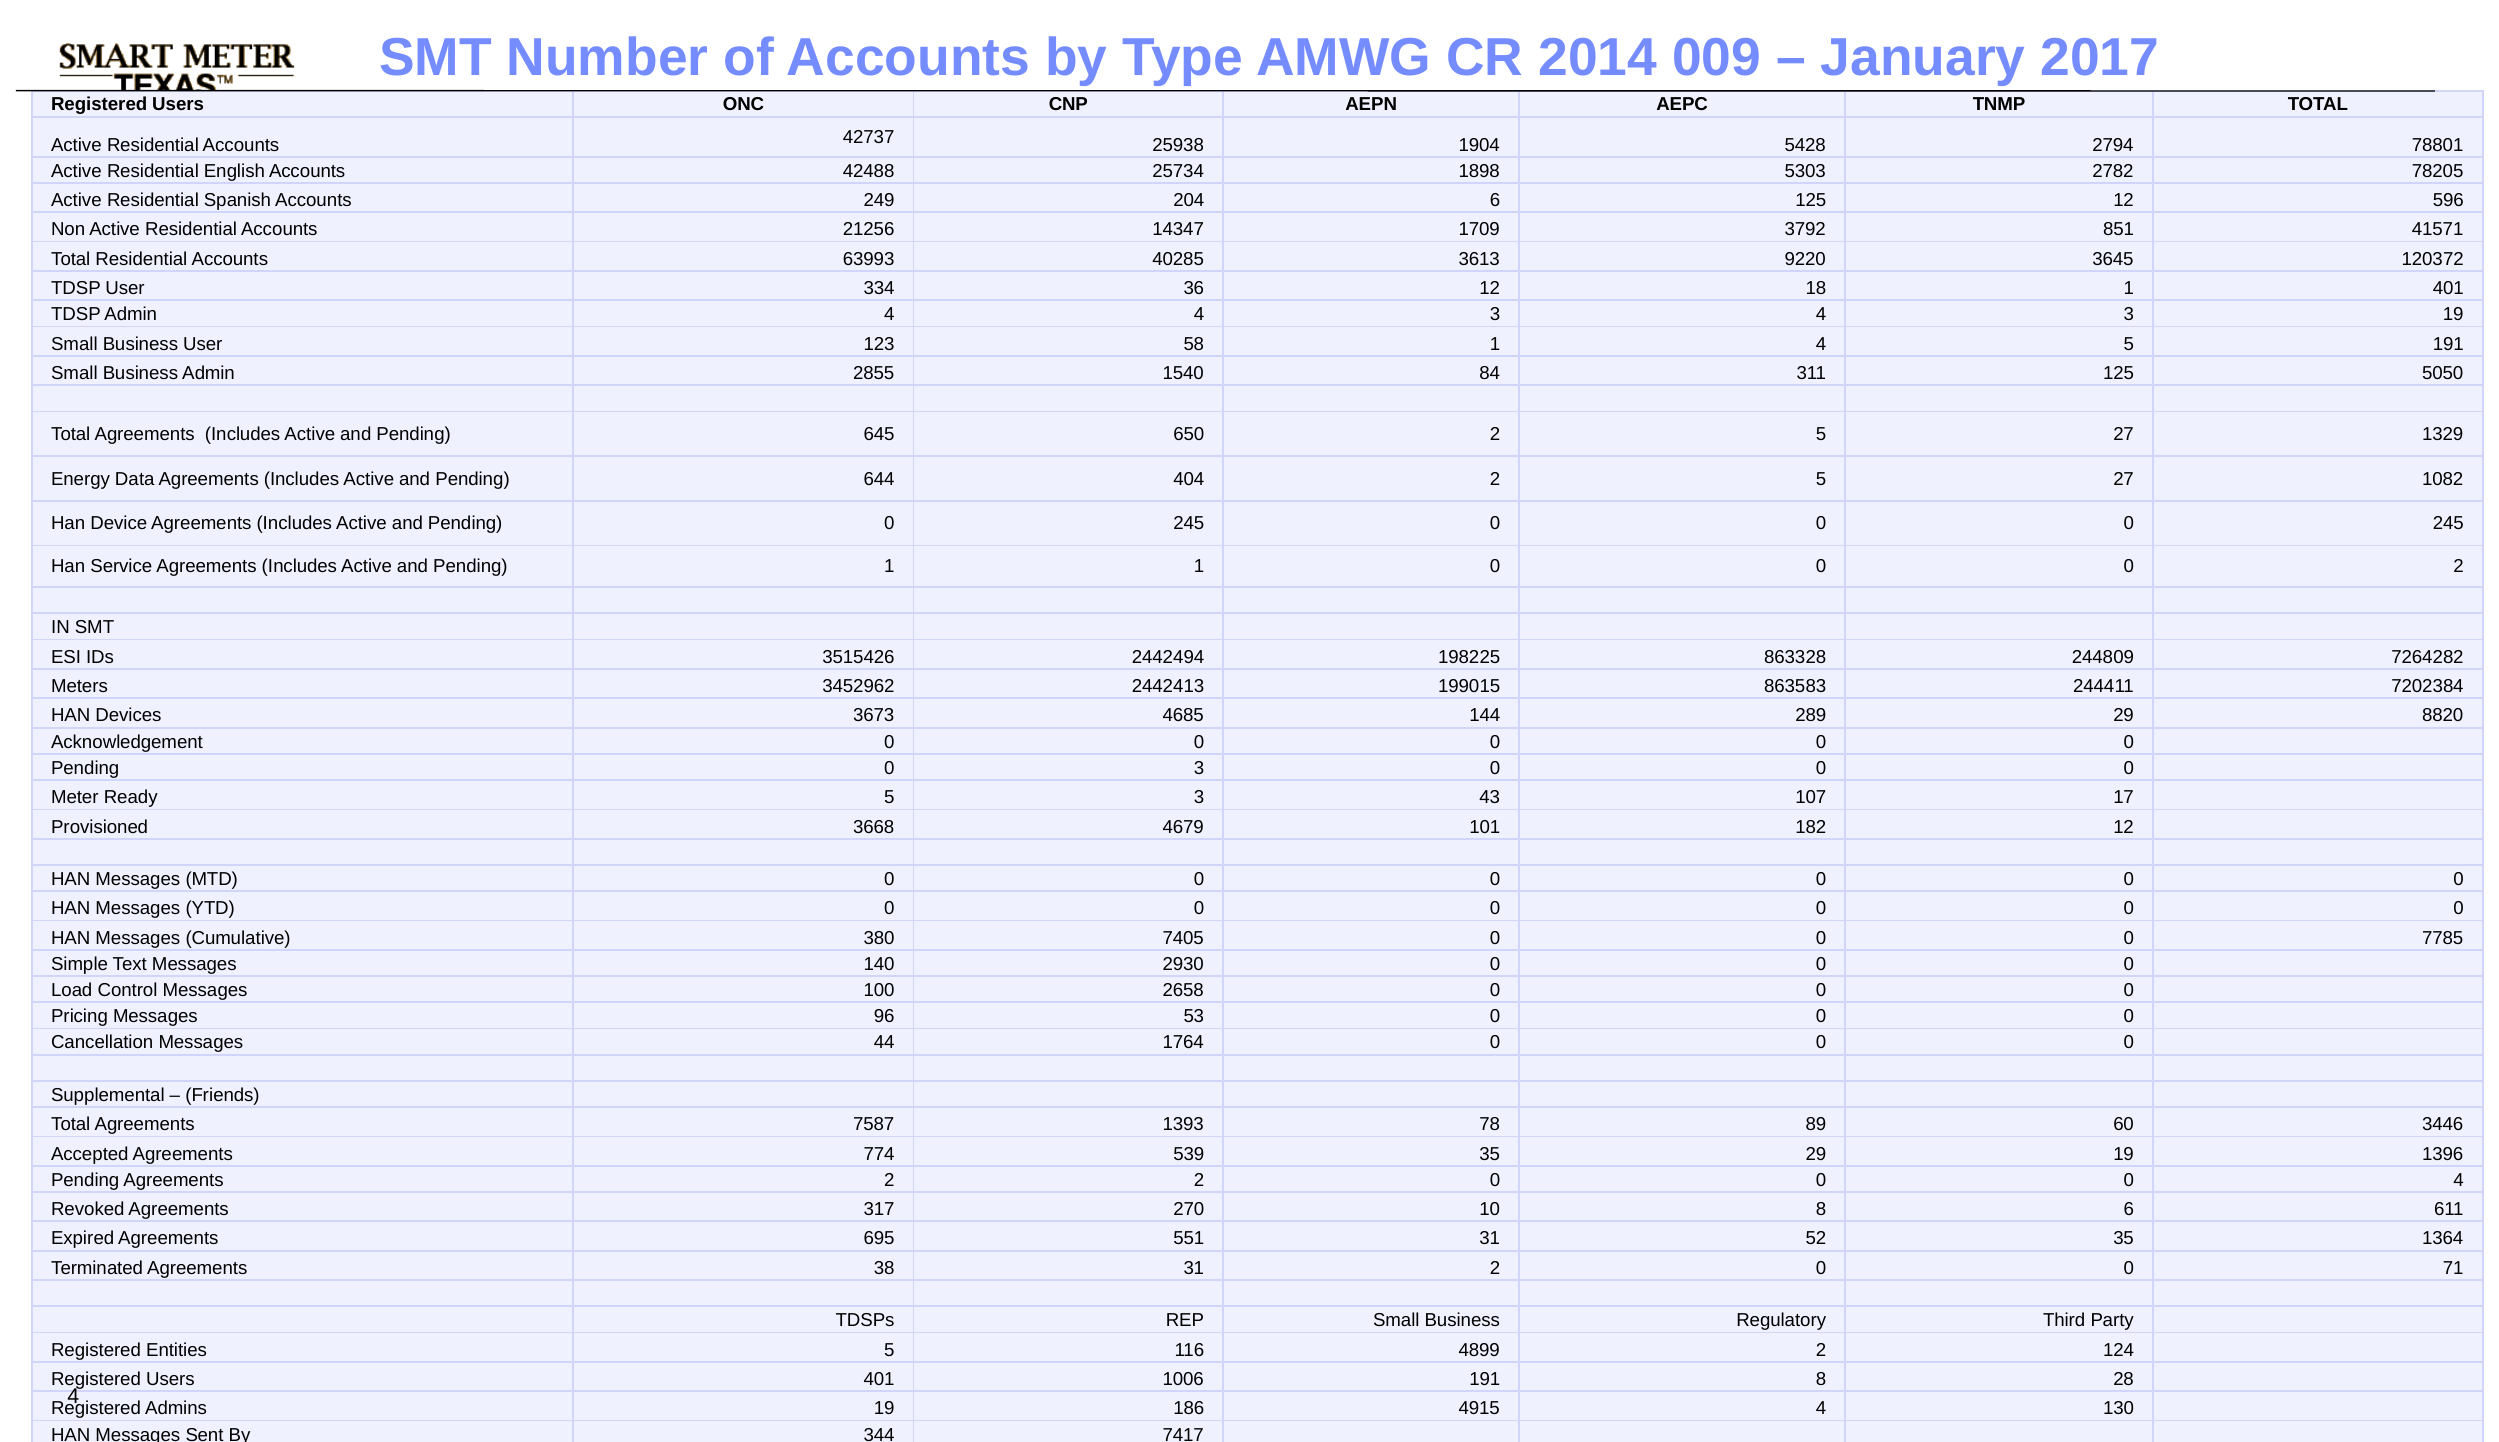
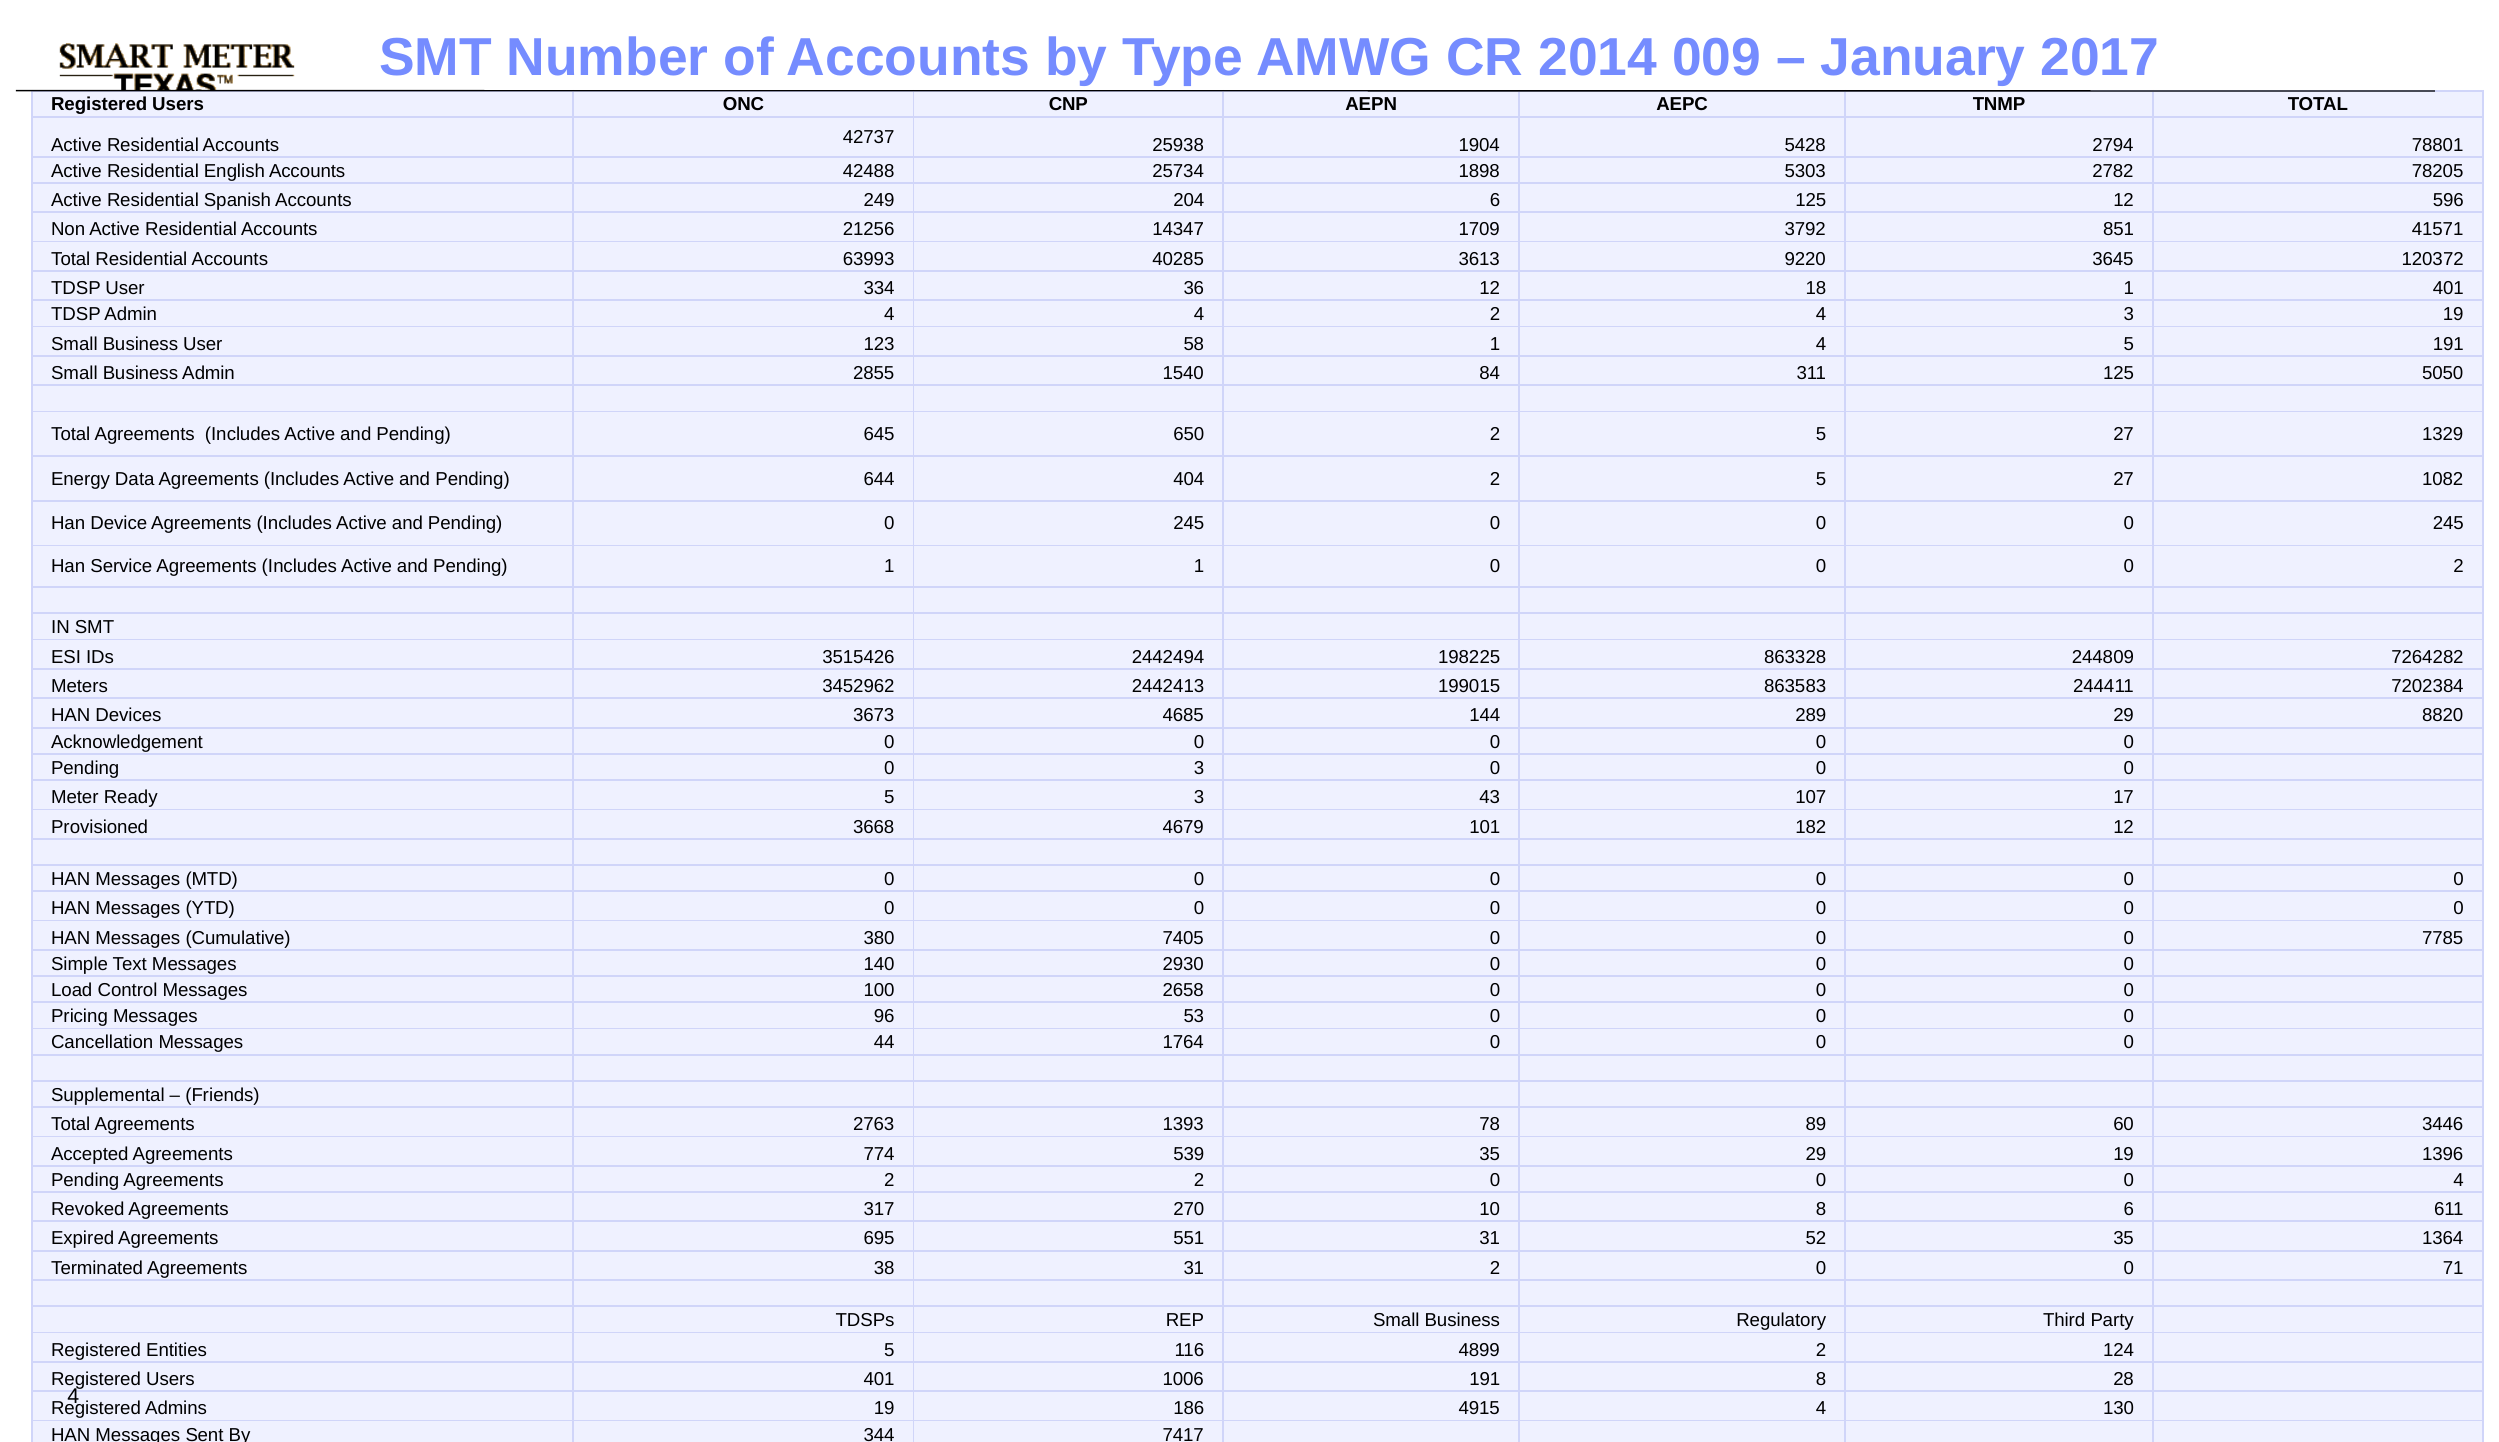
4 4 3: 3 -> 2
7587: 7587 -> 2763
